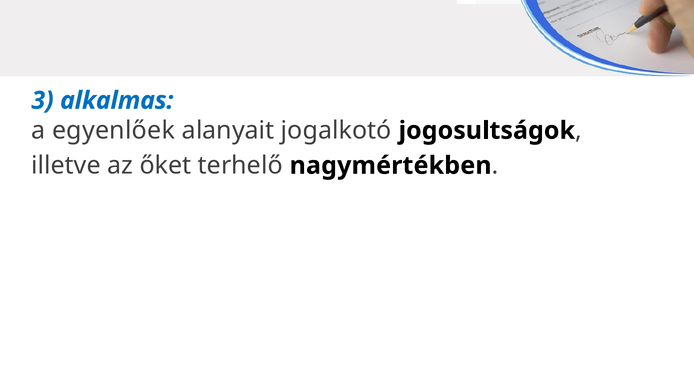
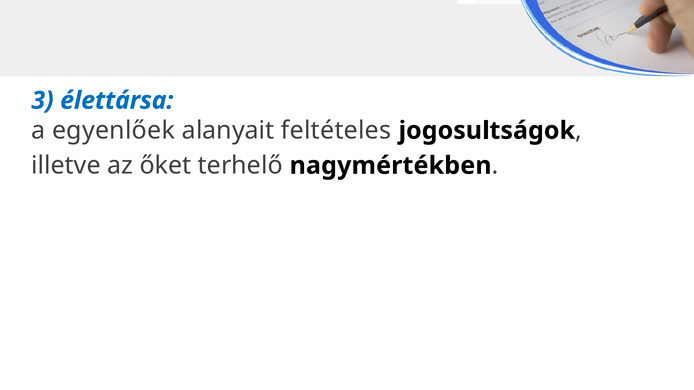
alkalmas: alkalmas -> élettársa
jogalkotó: jogalkotó -> feltételes
